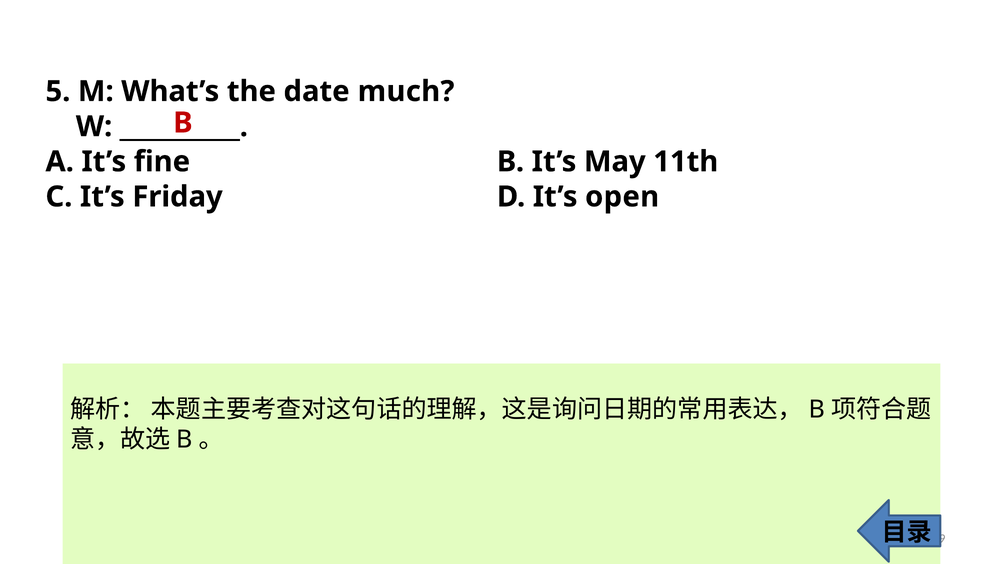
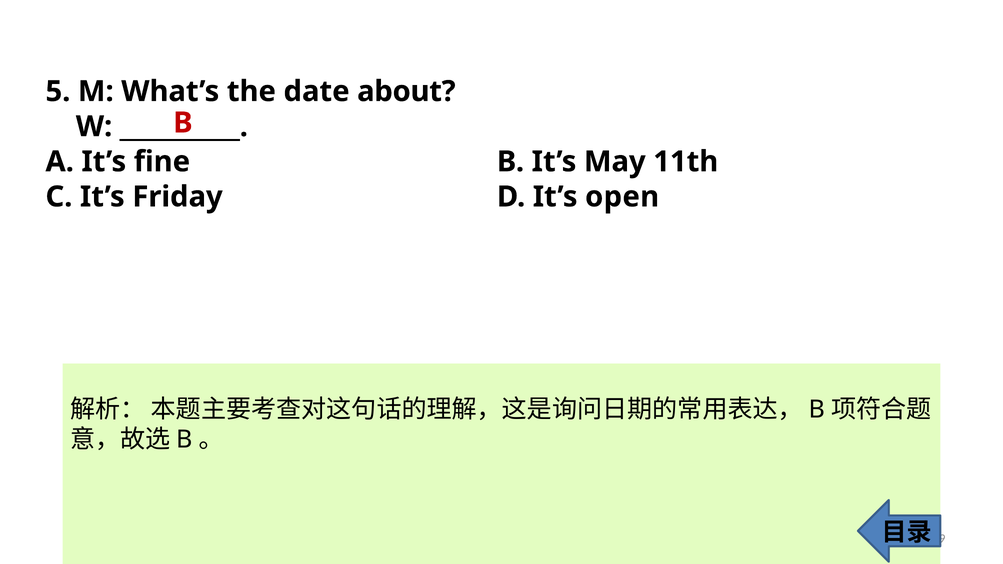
much: much -> about
